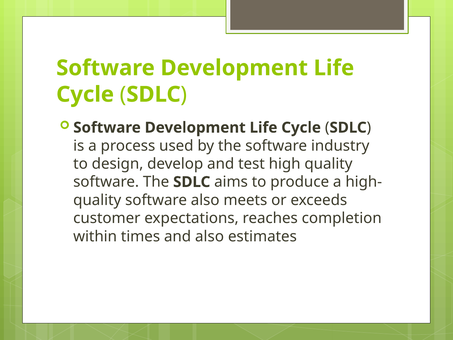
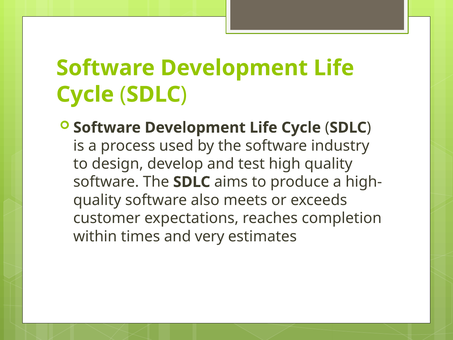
and also: also -> very
